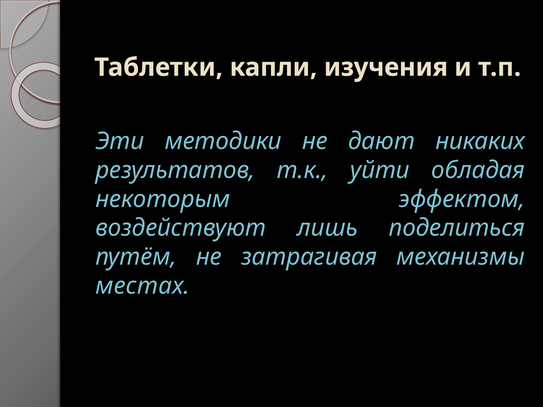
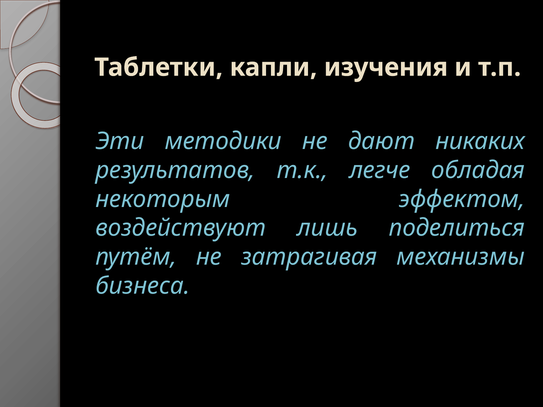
уйти: уйти -> легче
местах: местах -> бизнеса
